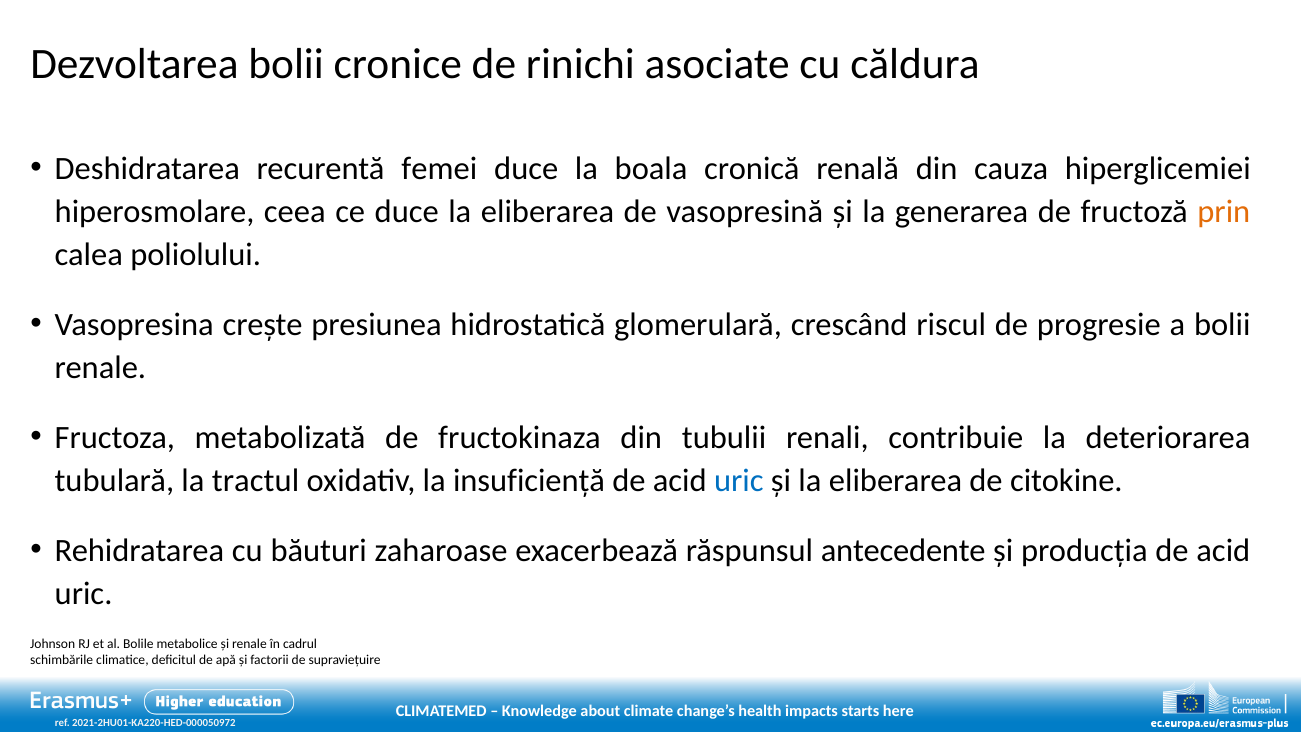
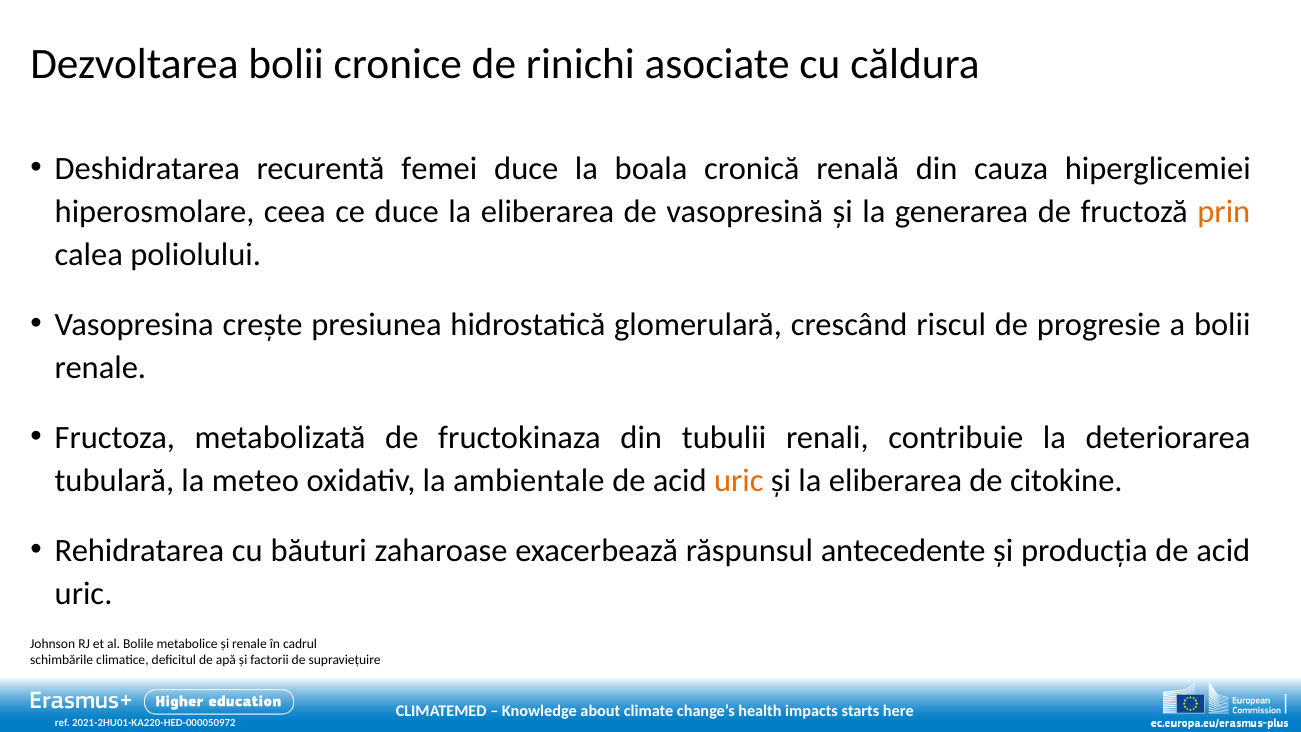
tractul: tractul -> meteo
insuficiență: insuficiență -> ambientale
uric at (739, 480) colour: blue -> orange
